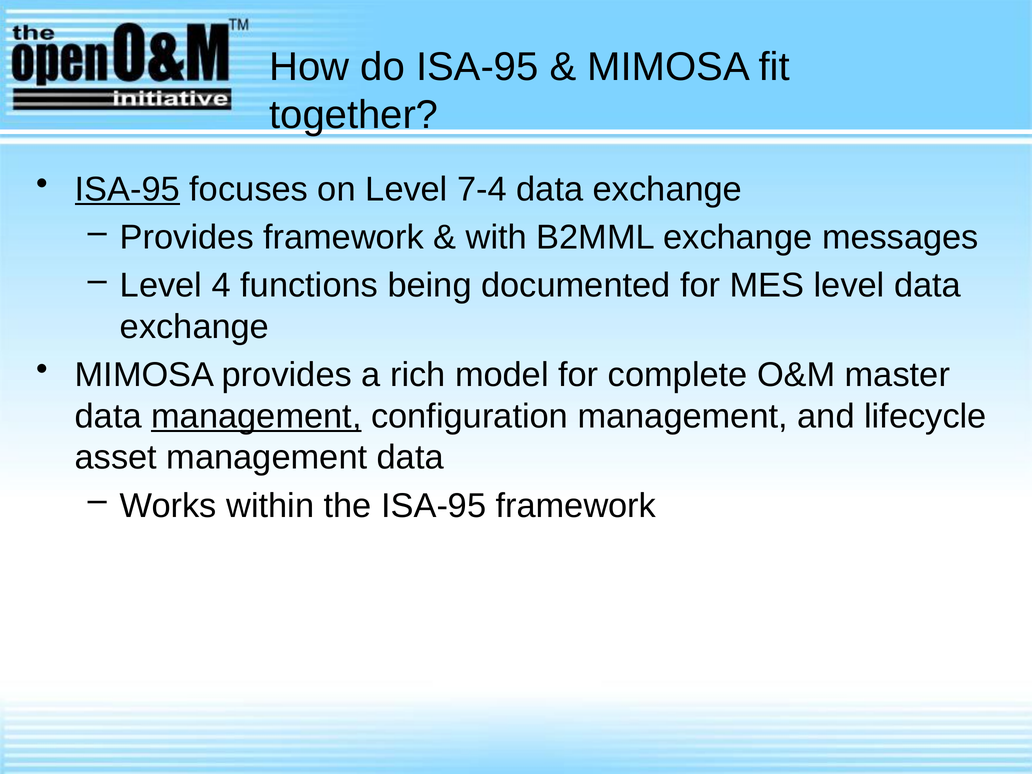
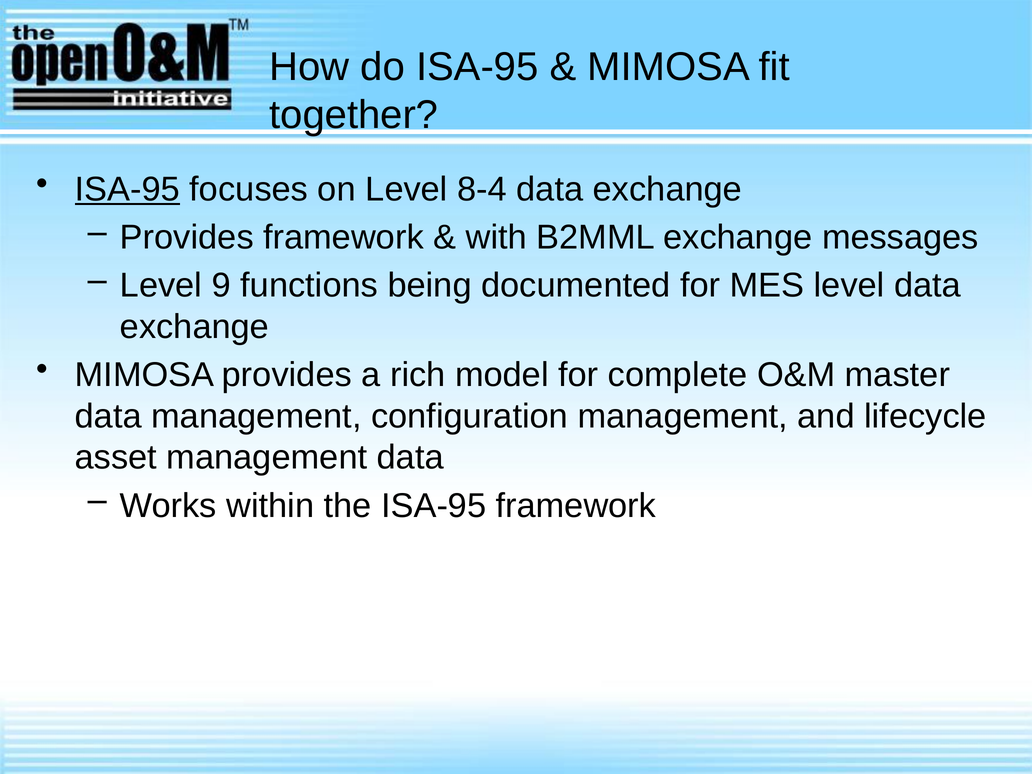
7-4: 7-4 -> 8-4
4: 4 -> 9
management at (256, 416) underline: present -> none
